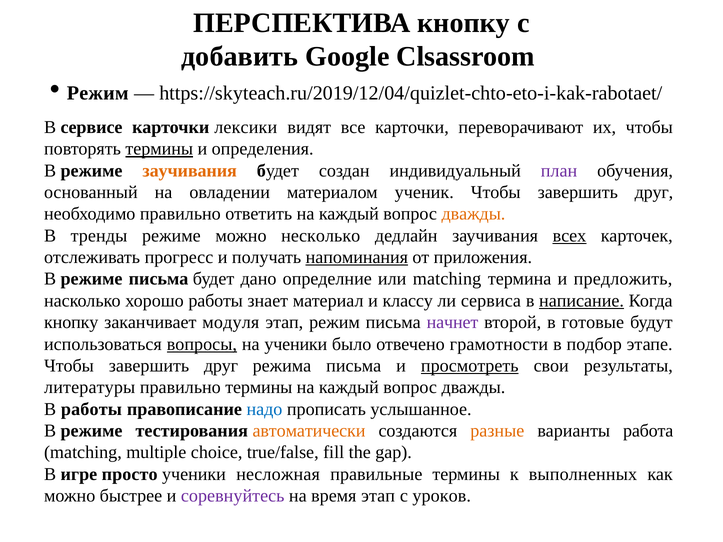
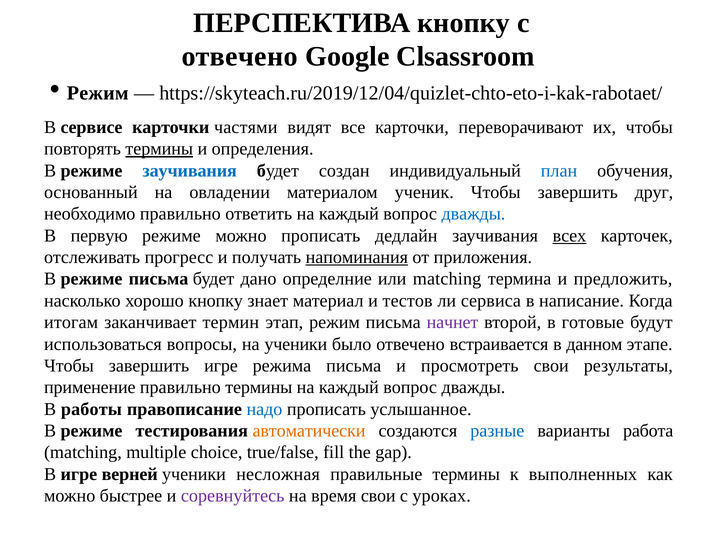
добавить at (240, 57): добавить -> отвечено
лексики: лексики -> частями
заучивания at (190, 171) colour: orange -> blue
план colour: purple -> blue
дважды at (473, 214) colour: orange -> blue
тренды: тренды -> первую
можно несколько: несколько -> прописать
хорошо работы: работы -> кнопку
классу: классу -> тестов
написание underline: present -> none
кнопку at (71, 323): кнопку -> итогам
модуля: модуля -> термин
вопросы underline: present -> none
грамотности: грамотности -> встраивается
подбор: подбор -> данном
друг at (221, 366): друг -> игре
просмотреть underline: present -> none
литературы: литературы -> применение
разные colour: orange -> blue
просто: просто -> верней
время этап: этап -> свои
уроков: уроков -> уроках
